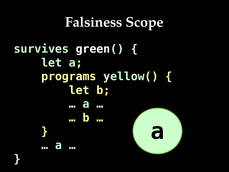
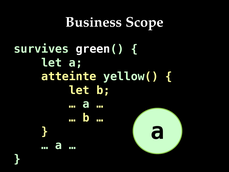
Falsiness: Falsiness -> Business
programs: programs -> atteinte
